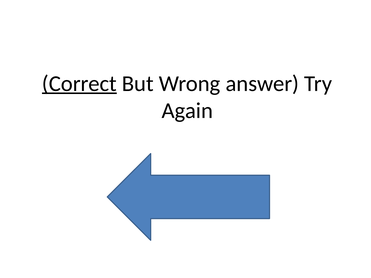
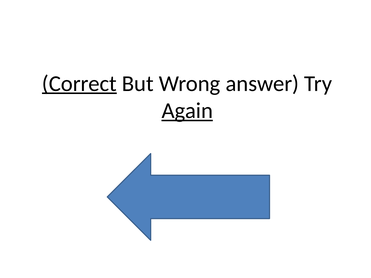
Again underline: none -> present
